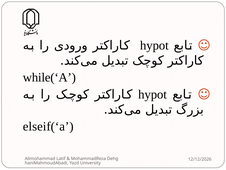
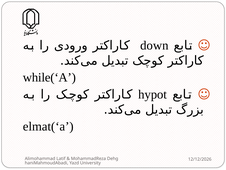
hypot at (154, 45): hypot -> down
elseif(‘a: elseif(‘a -> elmat(‘a
